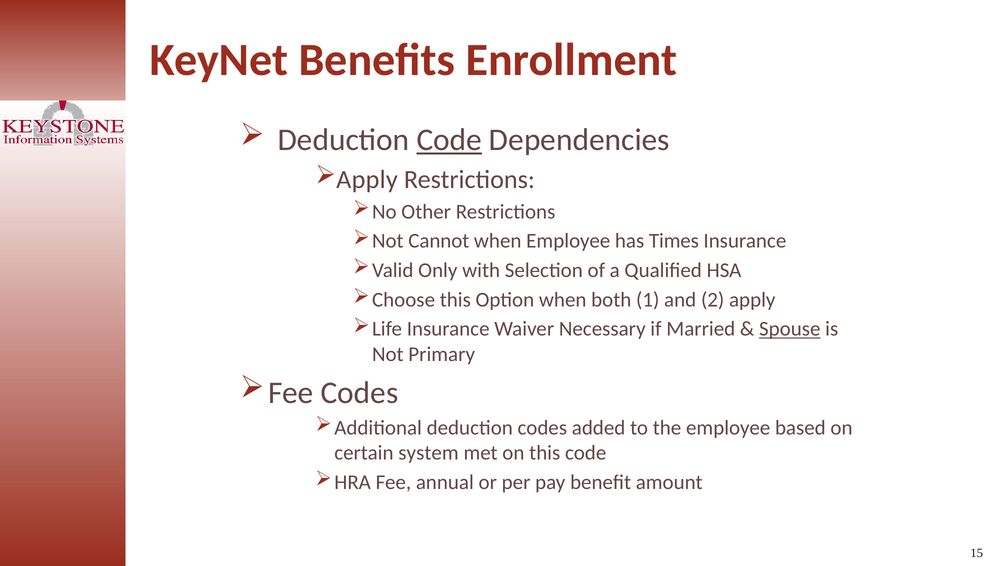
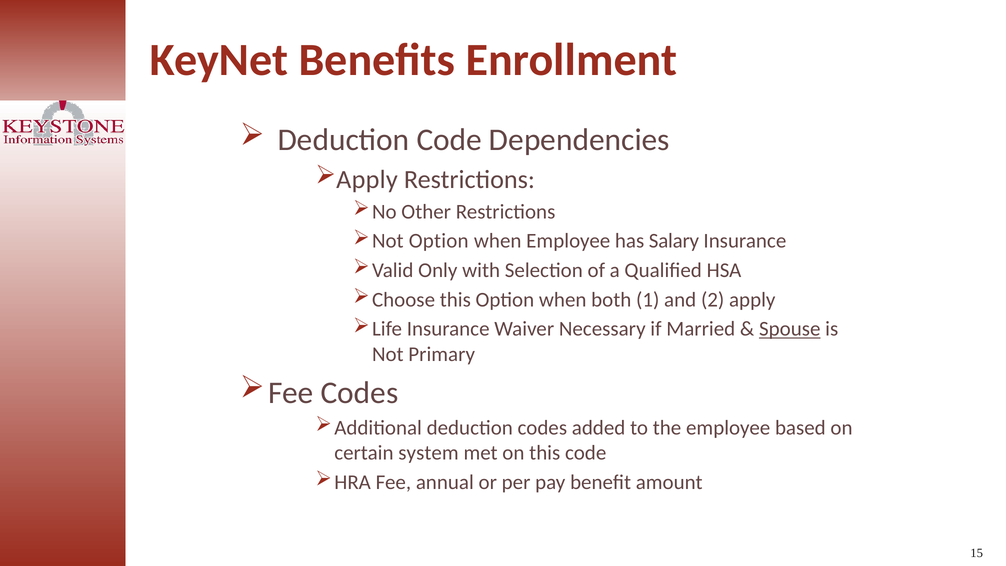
Code at (449, 140) underline: present -> none
Not Cannot: Cannot -> Option
Times: Times -> Salary
